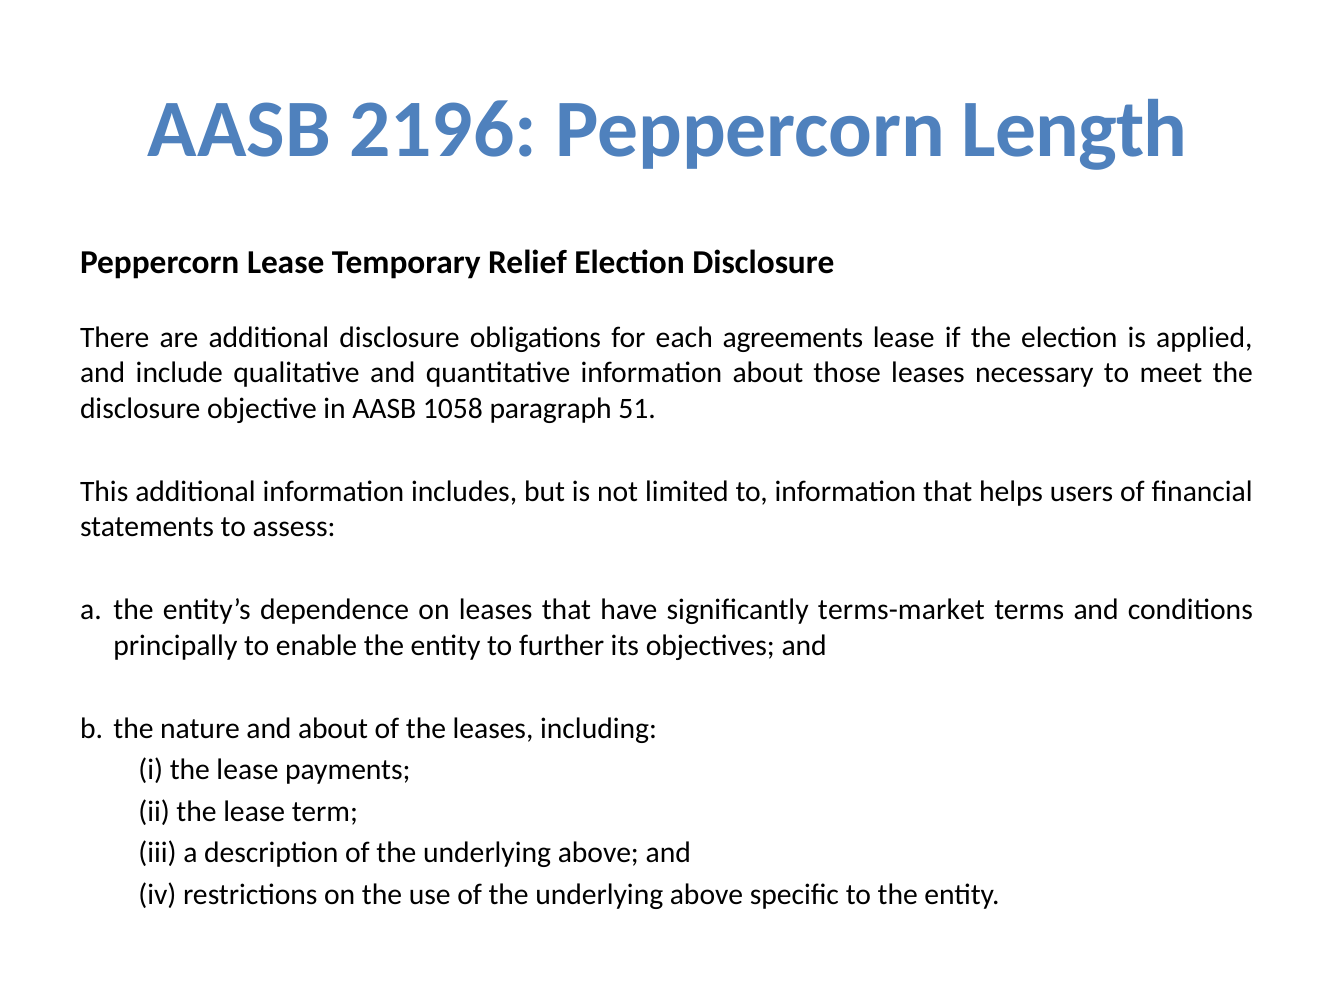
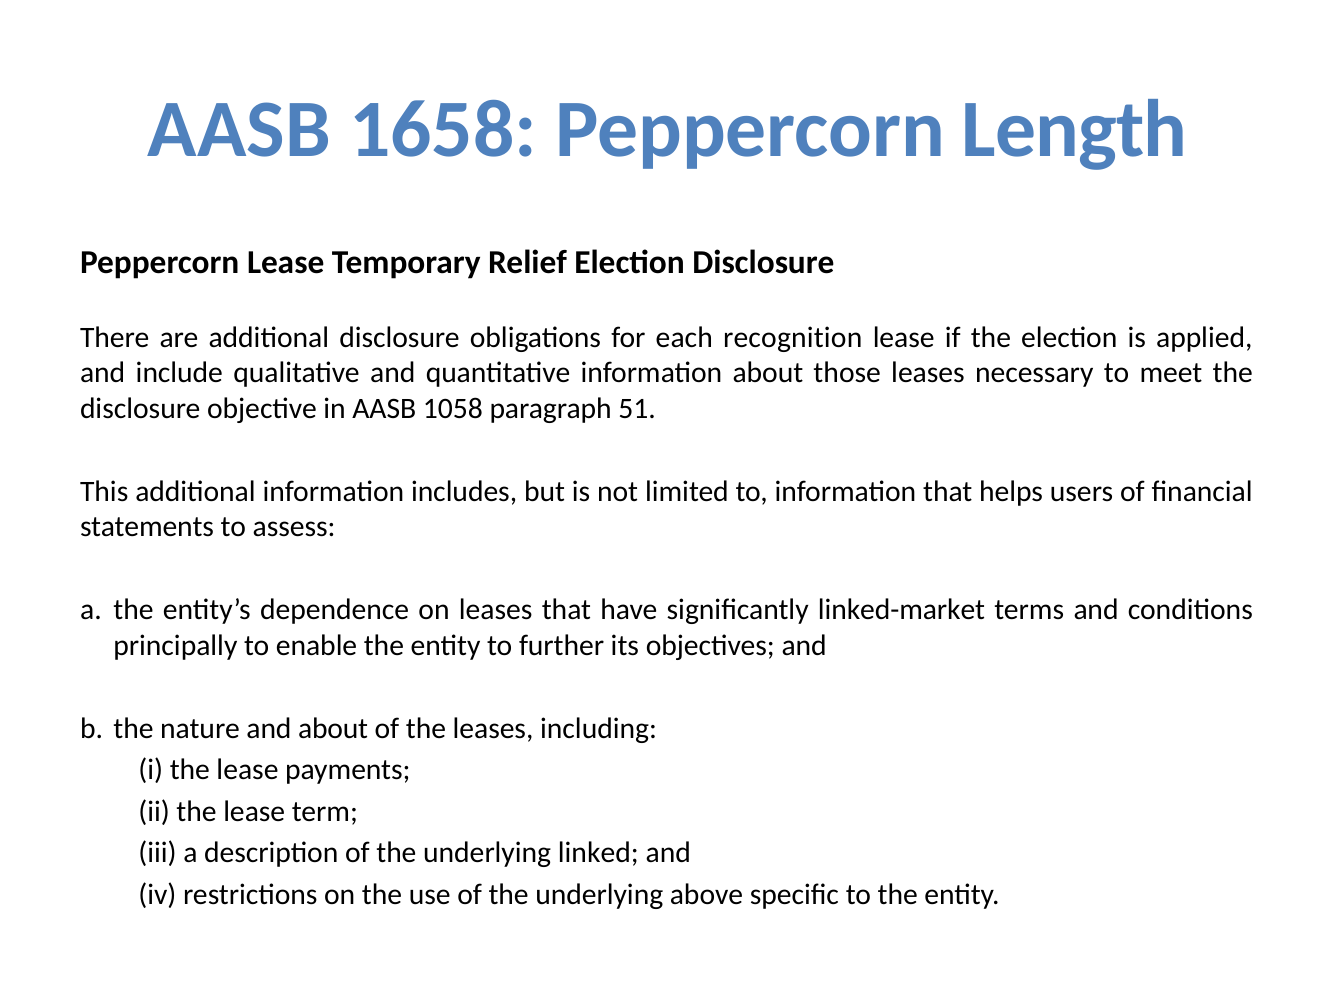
2196: 2196 -> 1658
agreements: agreements -> recognition
terms-market: terms-market -> linked-market
above at (598, 853): above -> linked
